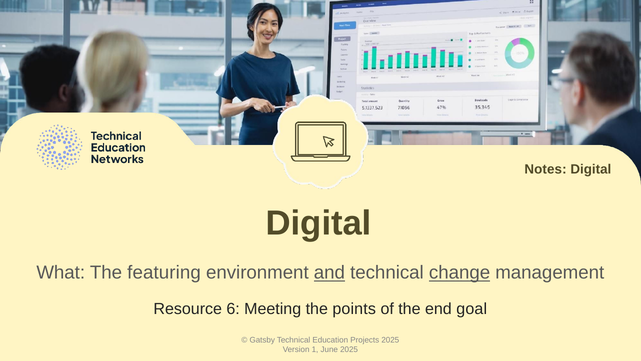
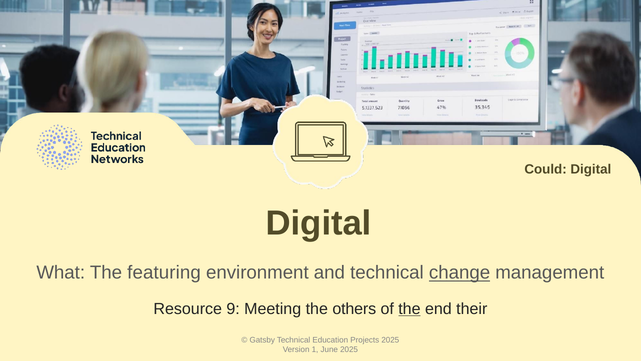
Notes: Notes -> Could
and underline: present -> none
6: 6 -> 9
points: points -> others
the at (409, 308) underline: none -> present
goal: goal -> their
